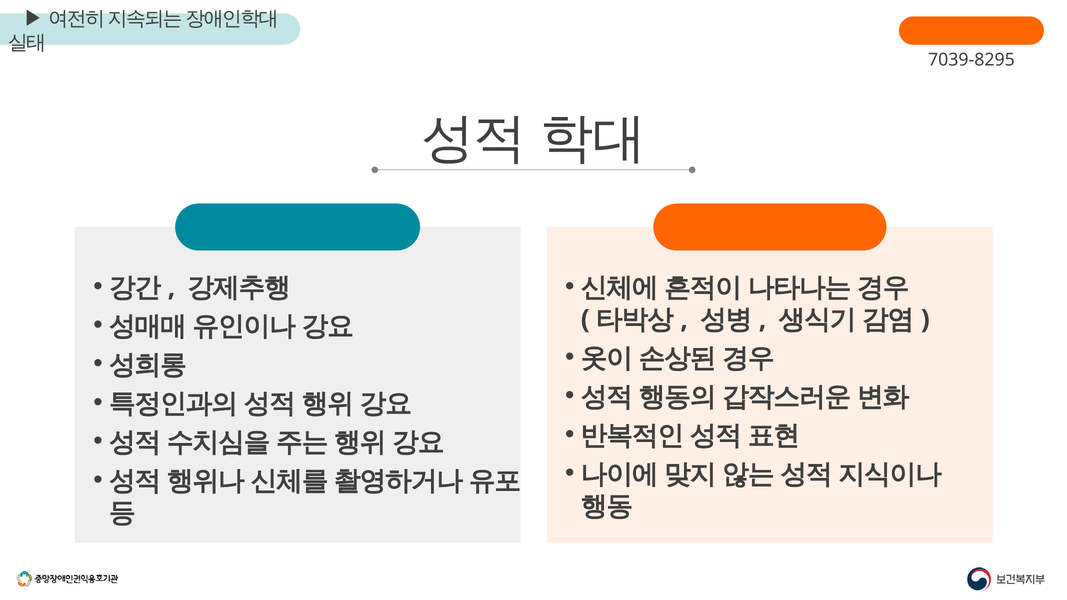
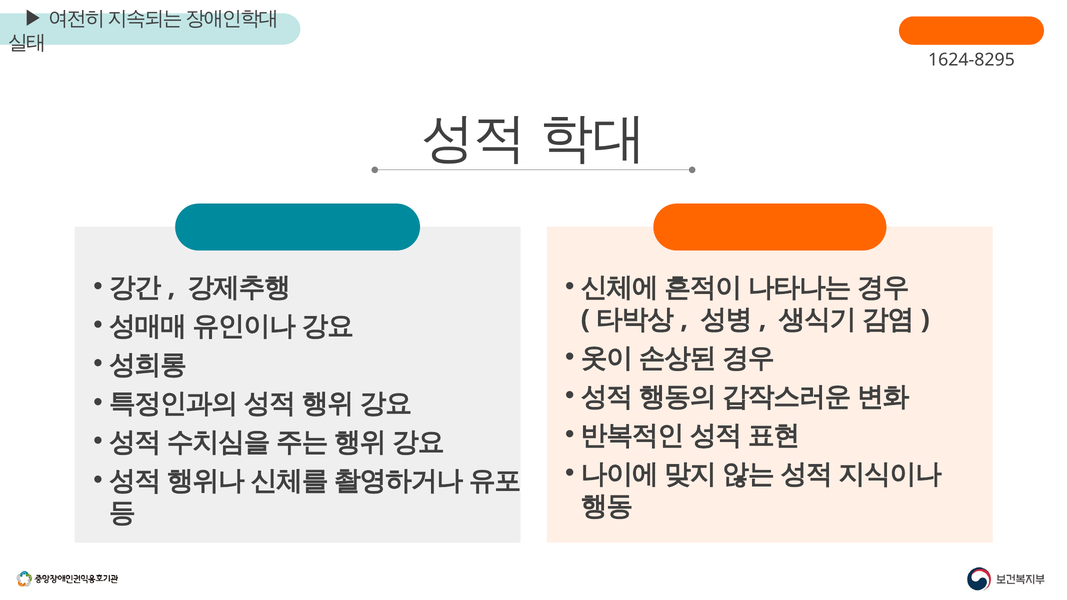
7039-8295: 7039-8295 -> 1624-8295
